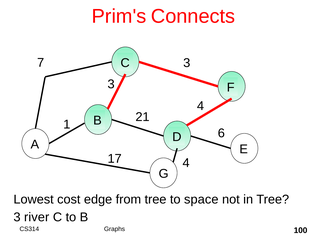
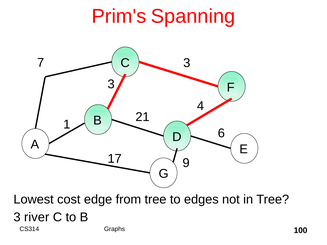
Connects: Connects -> Spanning
17 4: 4 -> 9
space: space -> edges
